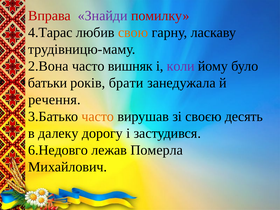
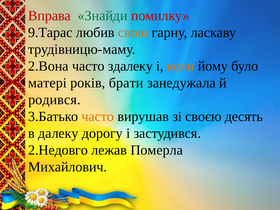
Знайди colour: purple -> green
4.Тарас: 4.Тарас -> 9.Тарас
вишняк: вишняк -> здалеку
коли colour: purple -> orange
батьки: батьки -> матері
речення: речення -> родився
6.Недовго: 6.Недовго -> 2.Недовго
